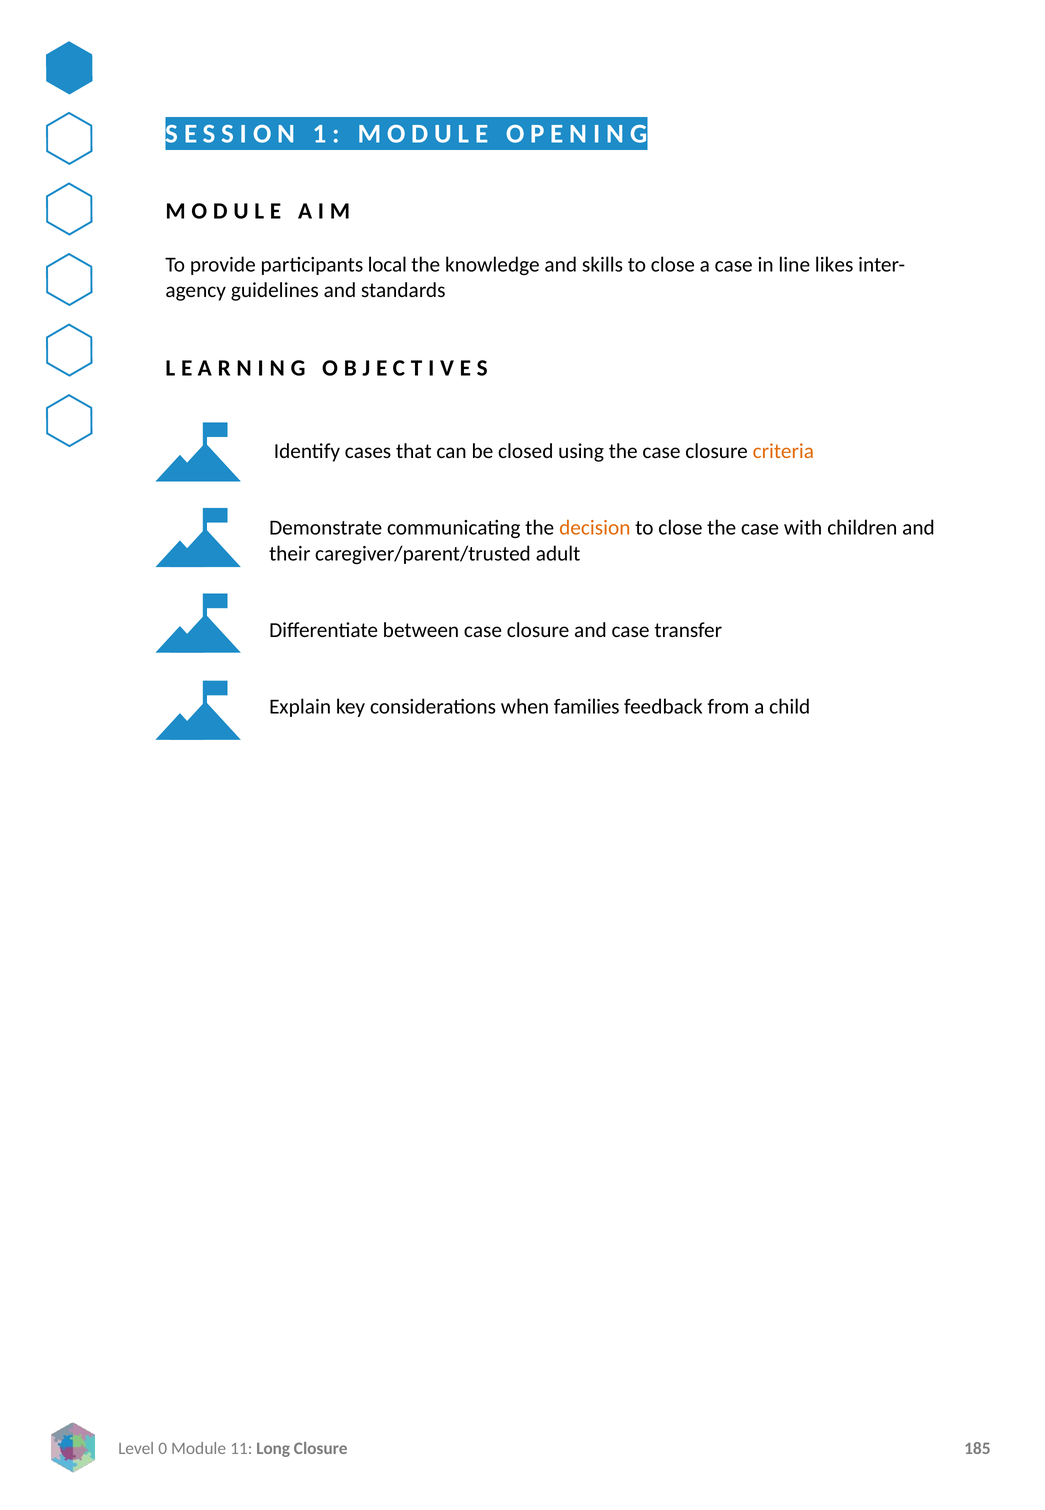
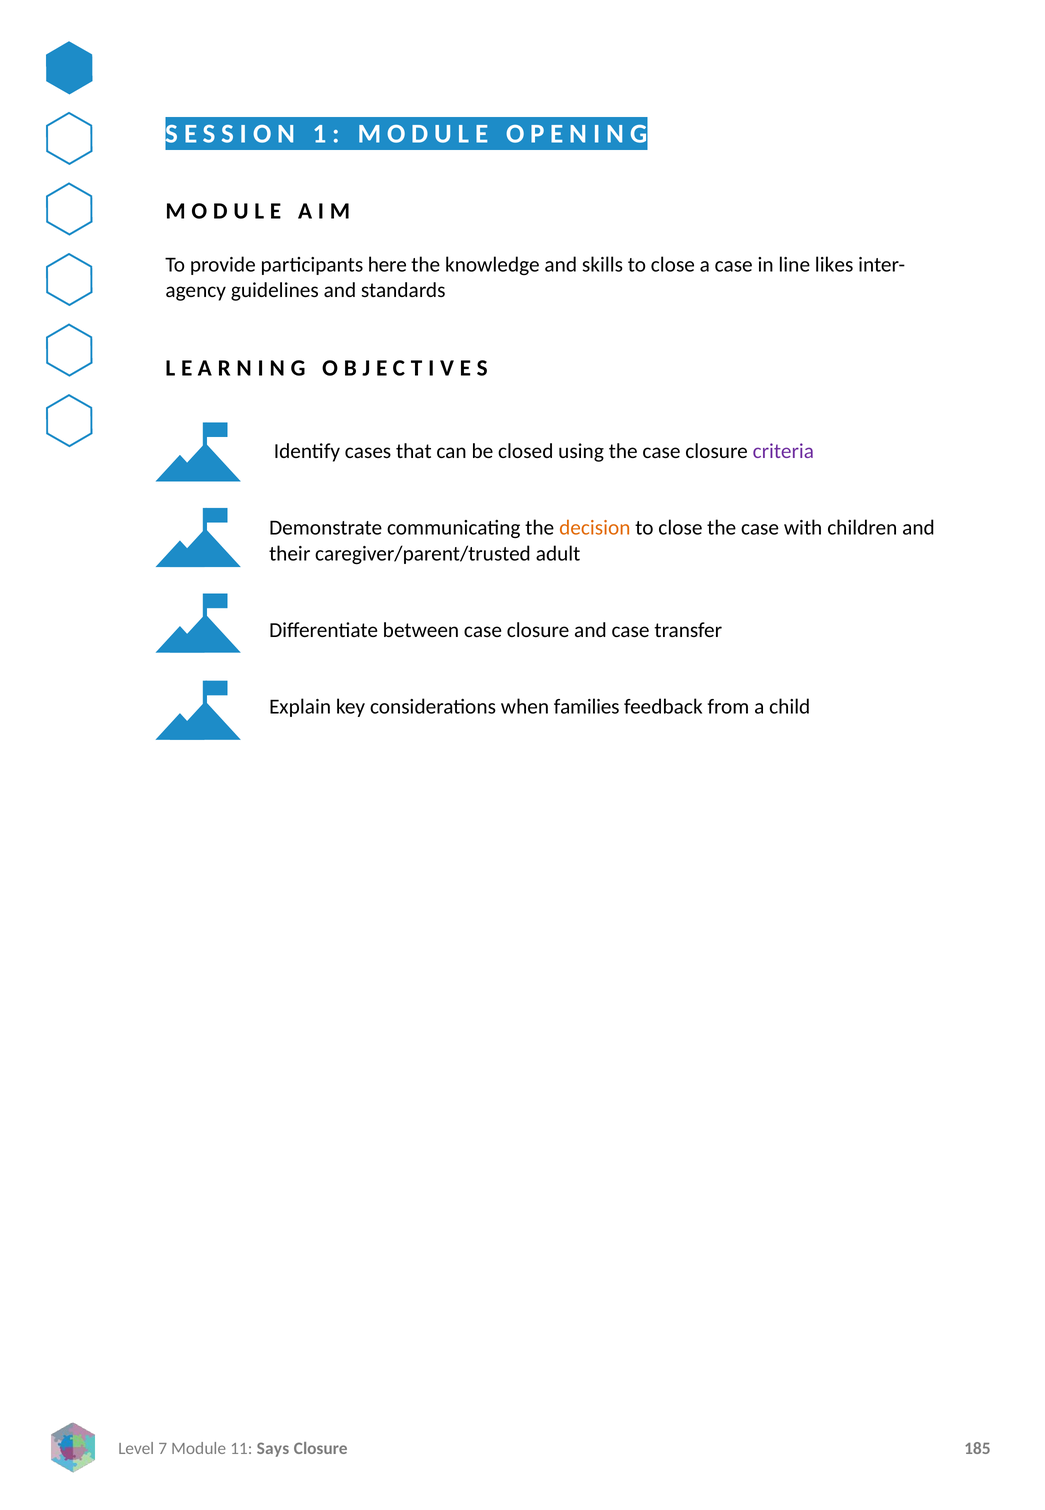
local: local -> here
criteria colour: orange -> purple
0: 0 -> 7
Long: Long -> Says
